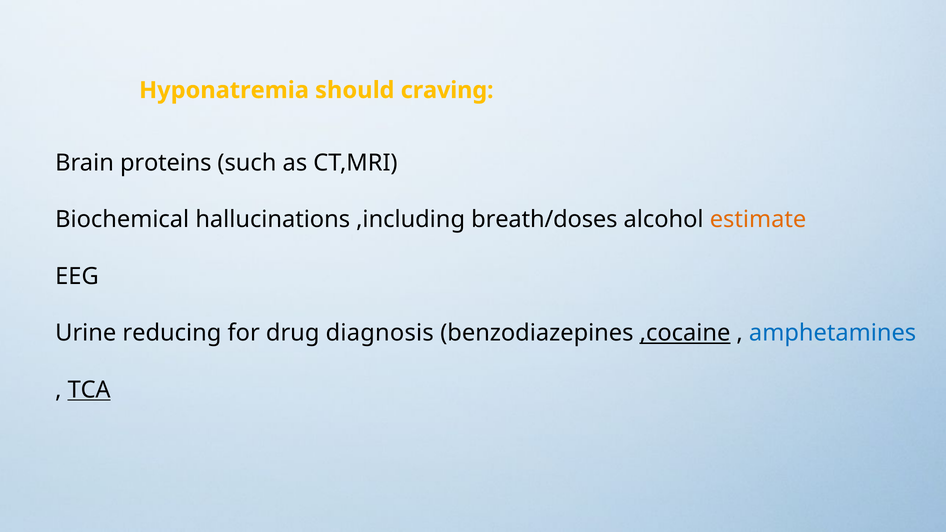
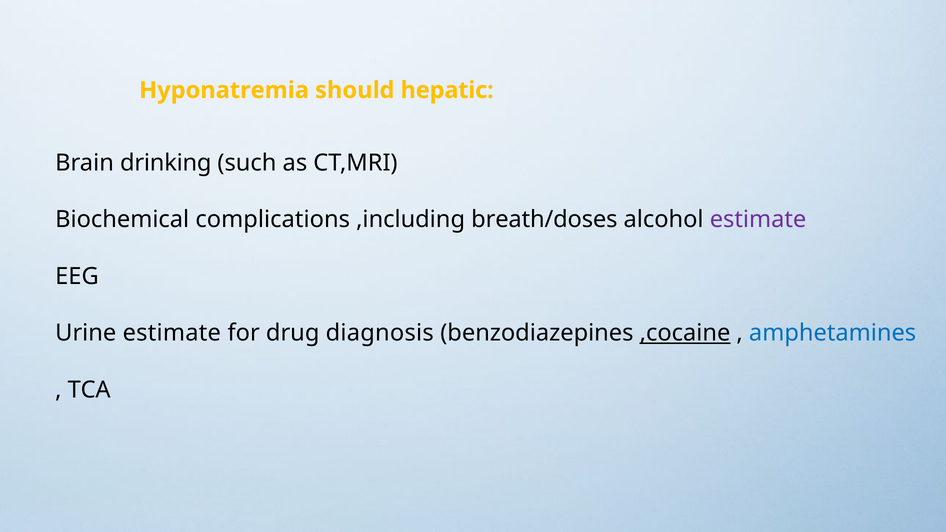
craving: craving -> hepatic
proteins: proteins -> drinking
hallucinations: hallucinations -> complications
estimate at (758, 220) colour: orange -> purple
Urine reducing: reducing -> estimate
TCA underline: present -> none
